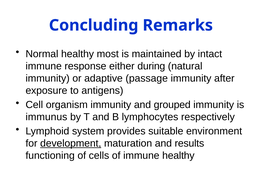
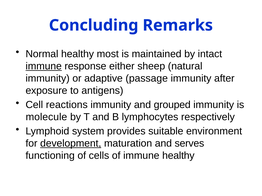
immune at (44, 66) underline: none -> present
during: during -> sheep
organism: organism -> reactions
immunus: immunus -> molecule
results: results -> serves
